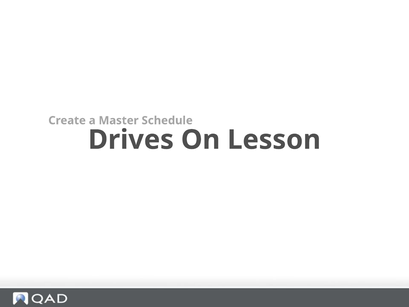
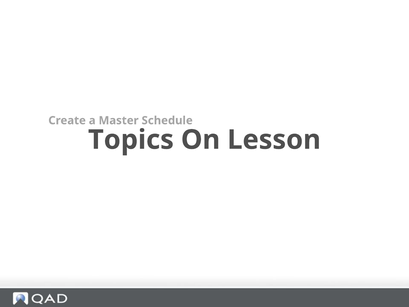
Drives: Drives -> Topics
